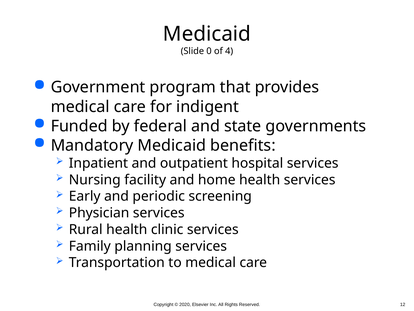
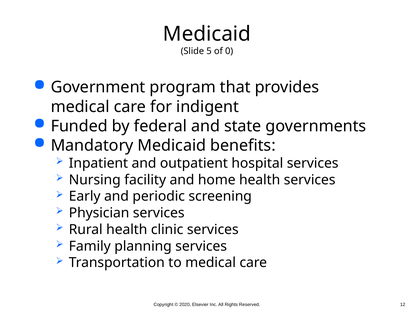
0: 0 -> 5
4: 4 -> 0
